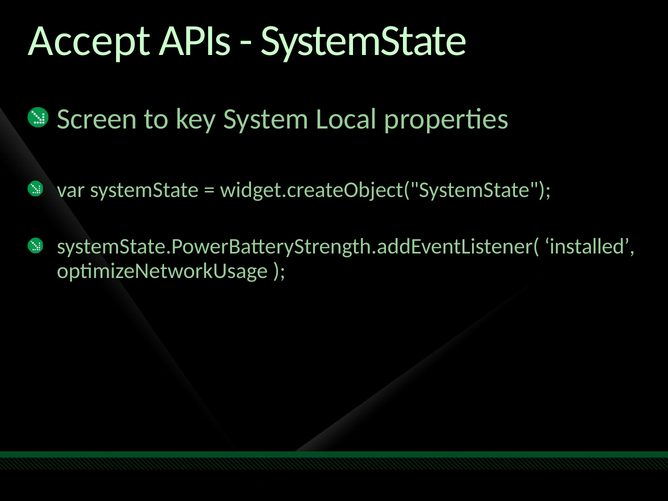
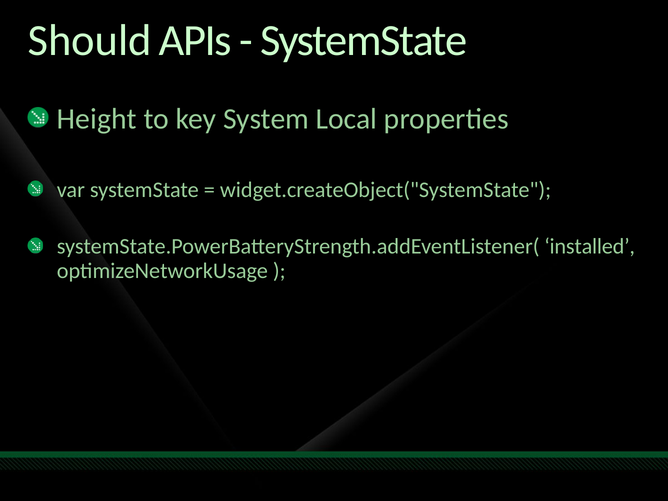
Accept: Accept -> Should
Screen: Screen -> Height
